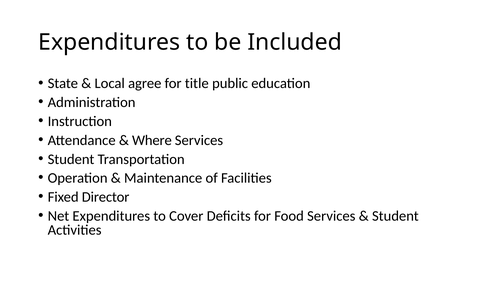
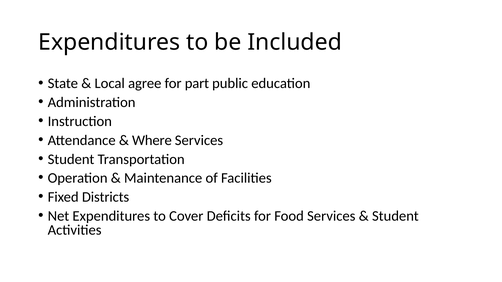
title: title -> part
Director: Director -> Districts
